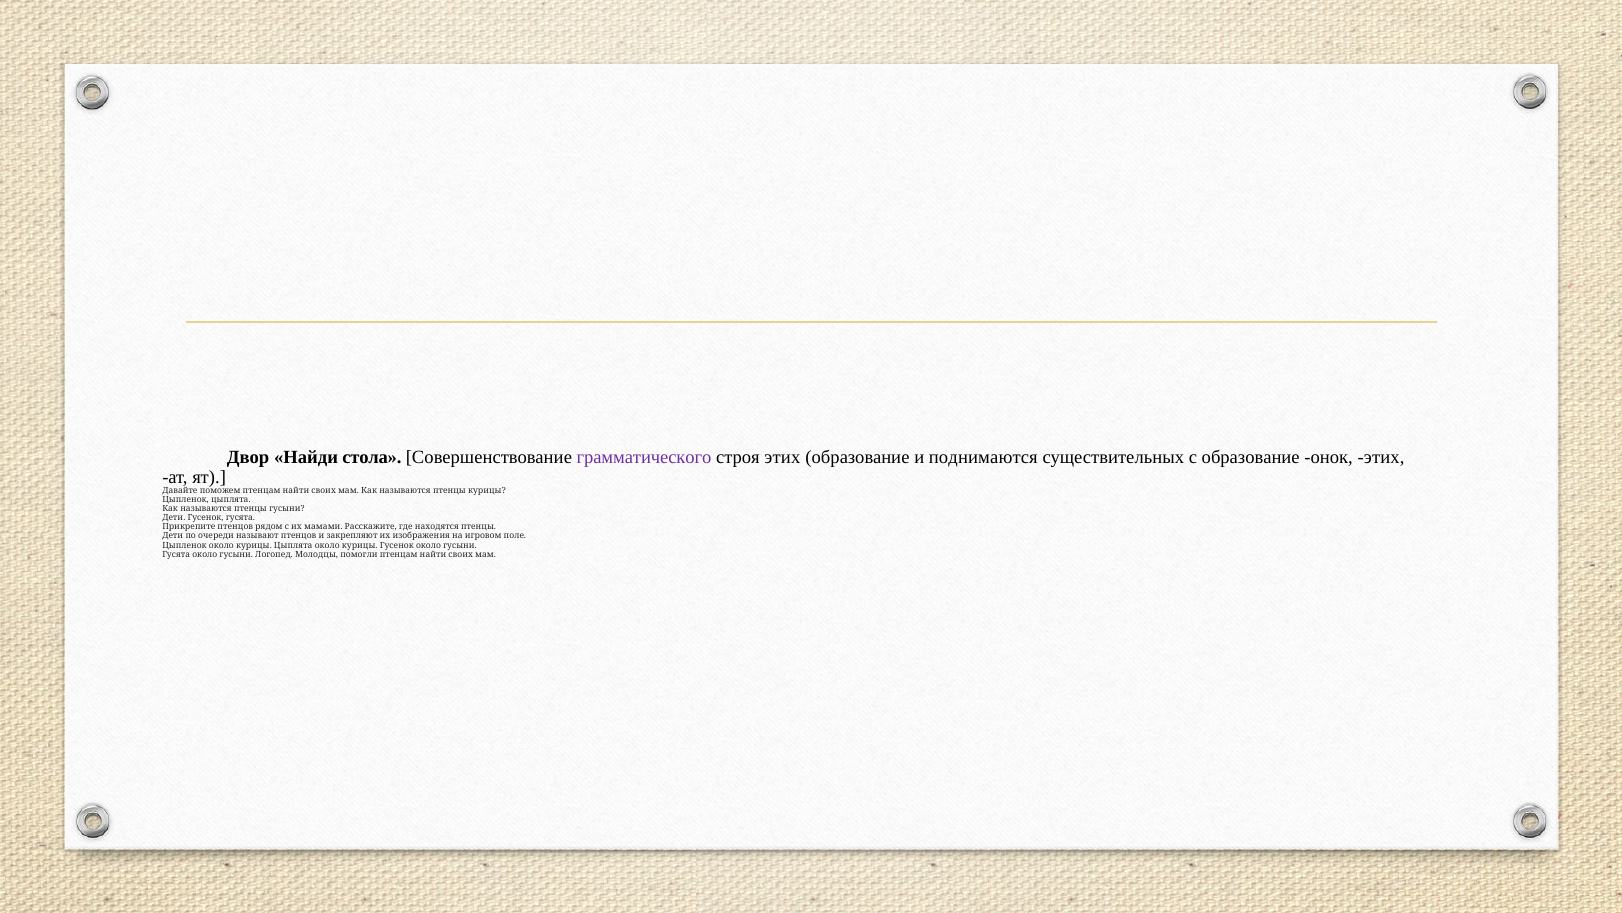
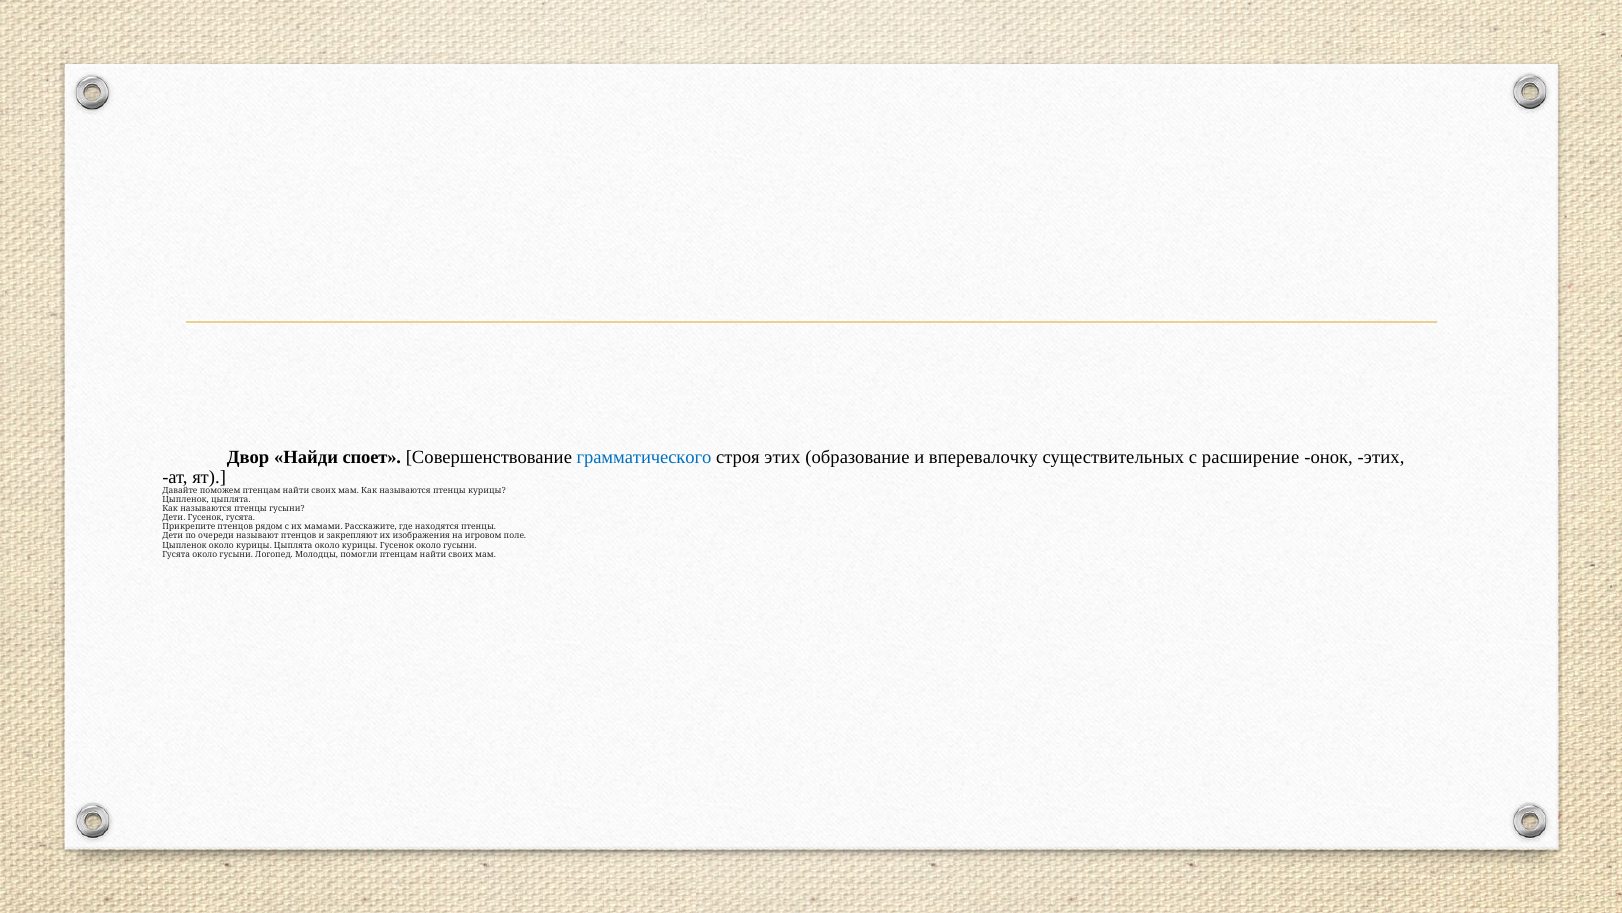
стола: стола -> споет
грамматического colour: purple -> blue
поднимаются: поднимаются -> вперевалочку
с образование: образование -> расширение
